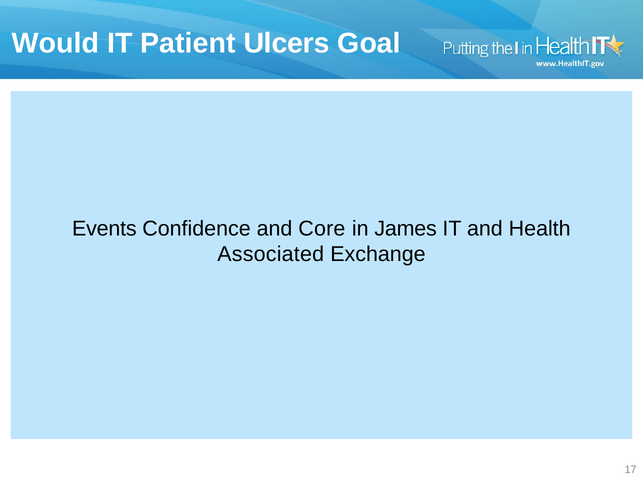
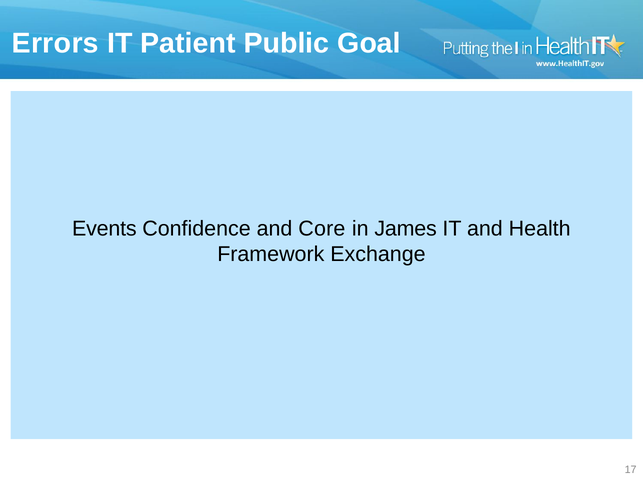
Would: Would -> Errors
Ulcers: Ulcers -> Public
Associated: Associated -> Framework
